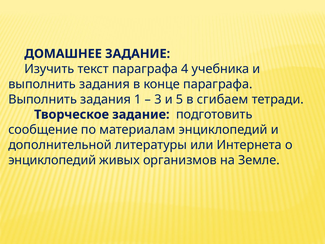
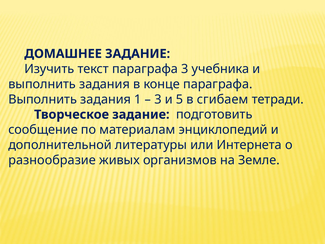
параграфа 4: 4 -> 3
энциклопедий at (52, 160): энциклопедий -> разнообразие
